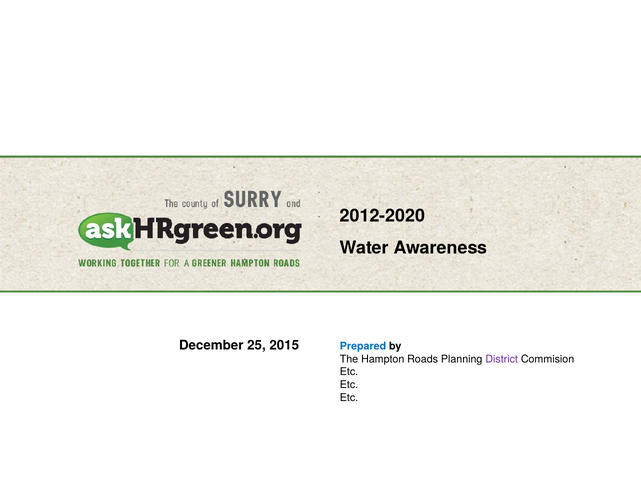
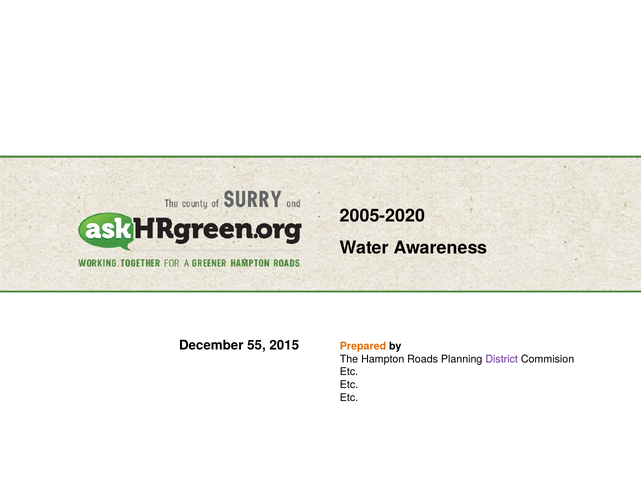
2012-2020: 2012-2020 -> 2005-2020
25: 25 -> 55
Prepared colour: blue -> orange
